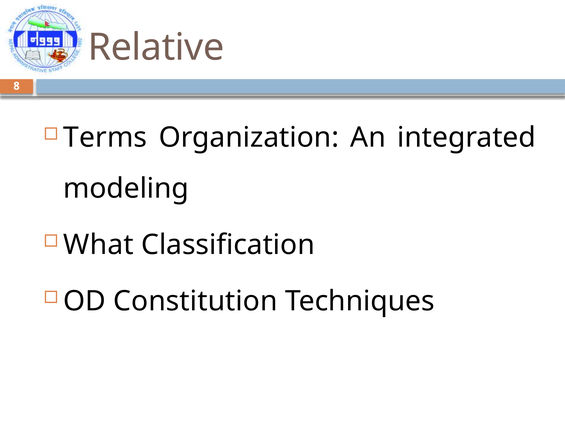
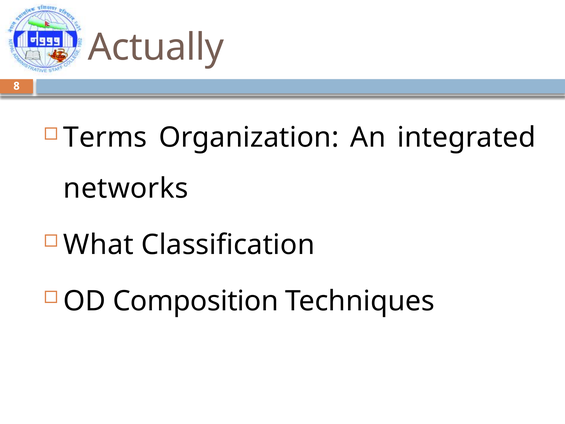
Relative: Relative -> Actually
modeling: modeling -> networks
Constitution: Constitution -> Composition
